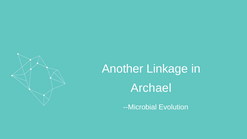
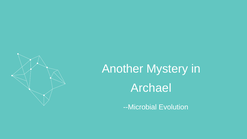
Linkage: Linkage -> Mystery
